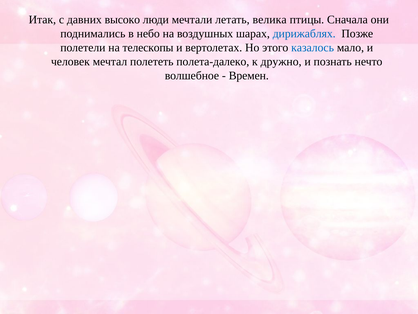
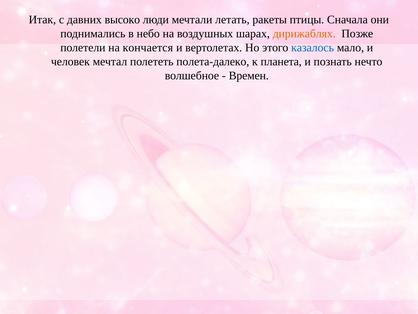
велика: велика -> ракеты
дирижаблях colour: blue -> orange
телескопы: телескопы -> кончается
дружно: дружно -> планета
